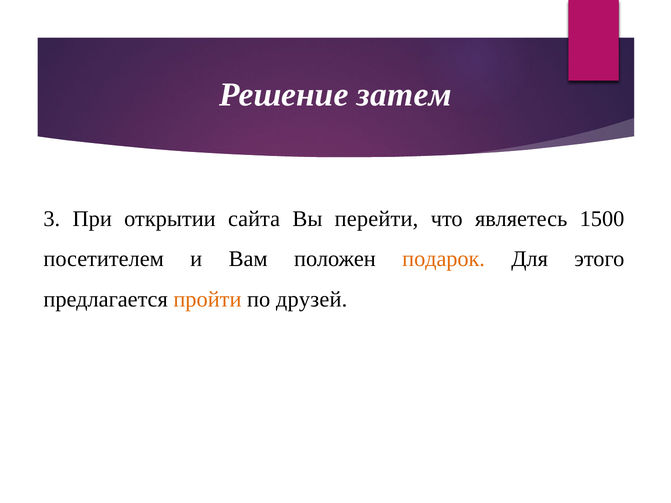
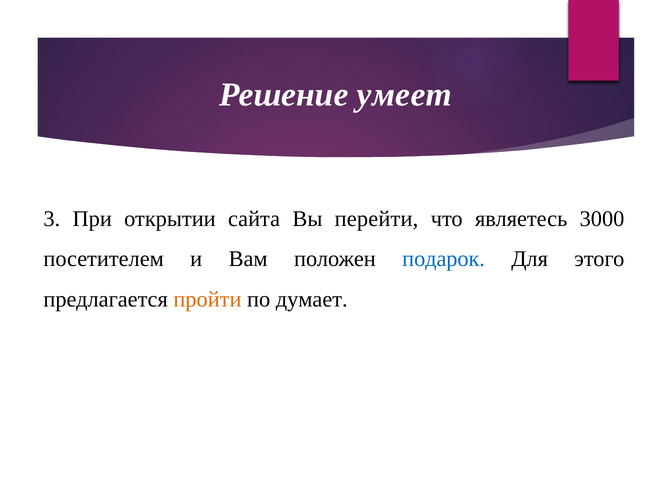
затем: затем -> умеет
1500: 1500 -> 3000
подарок colour: orange -> blue
друзей: друзей -> думает
